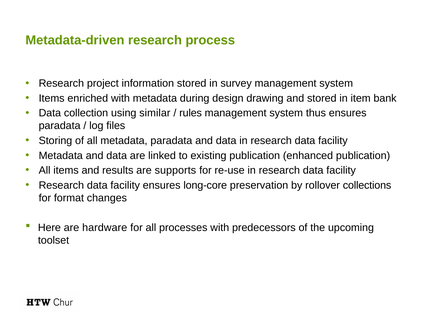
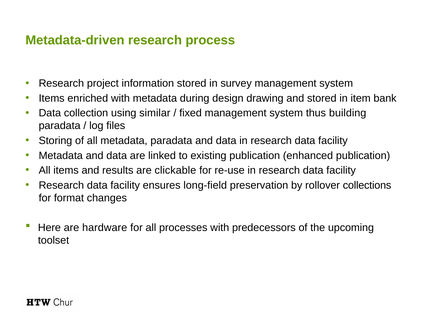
rules: rules -> fixed
thus ensures: ensures -> building
supports: supports -> clickable
long-core: long-core -> long-field
